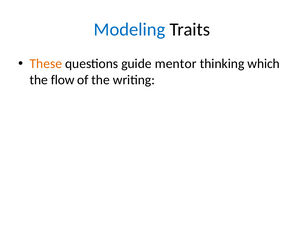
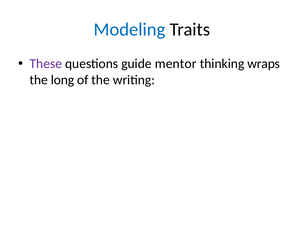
These colour: orange -> purple
which: which -> wraps
flow: flow -> long
